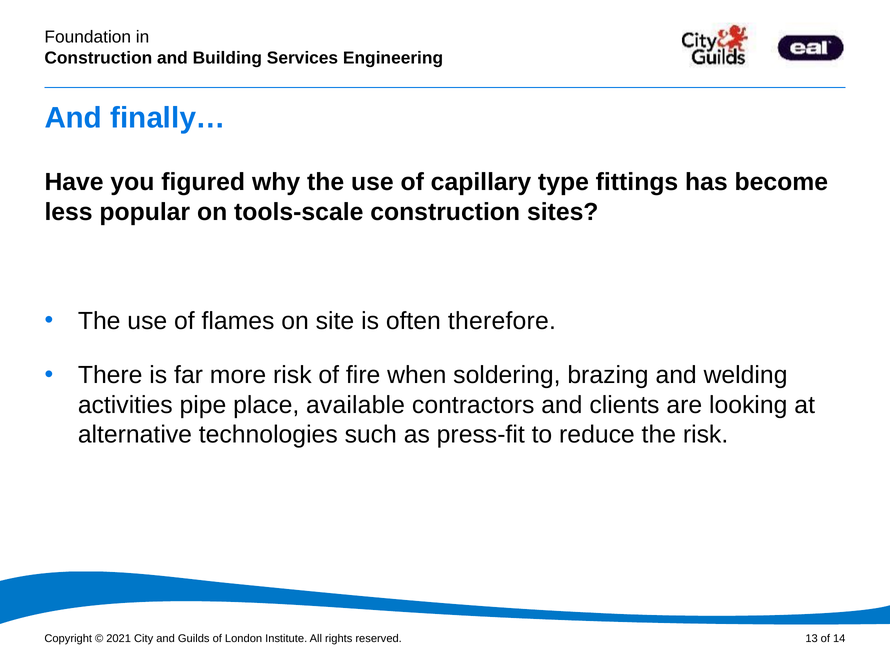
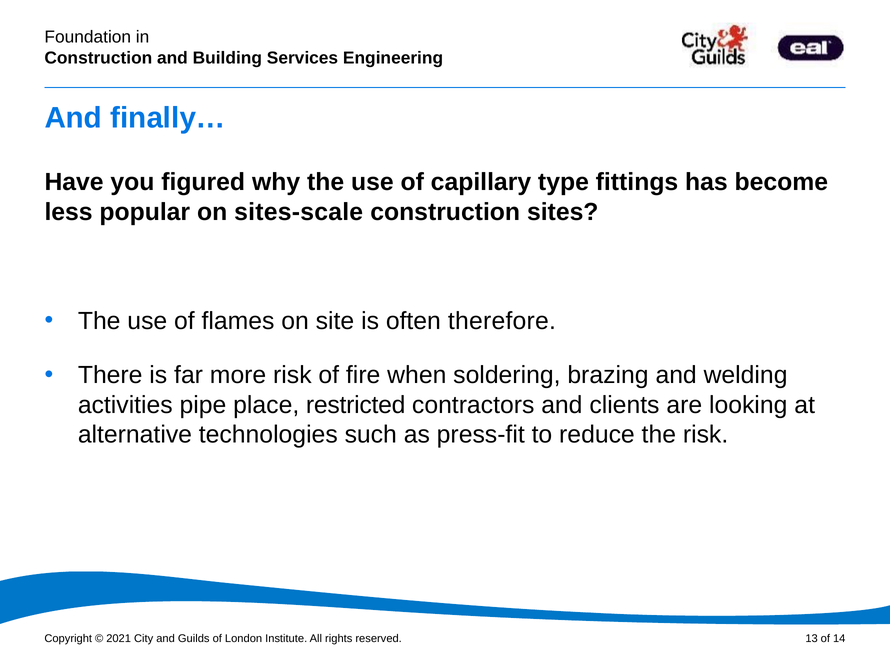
tools-scale: tools-scale -> sites-scale
available: available -> restricted
